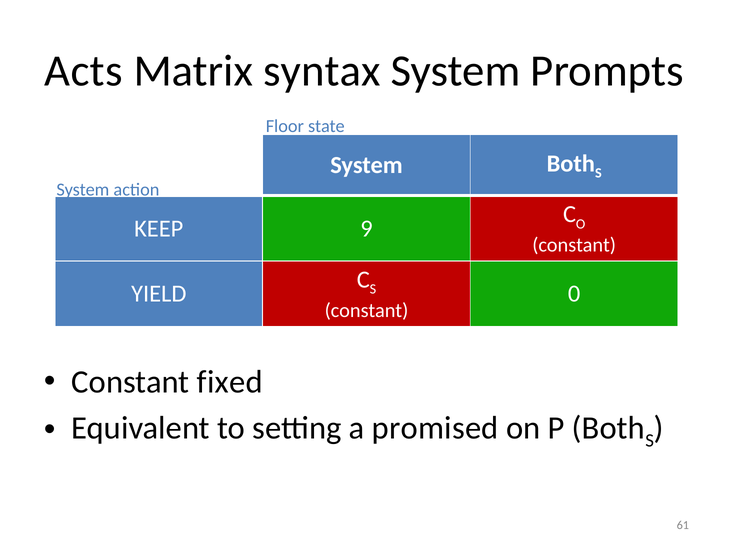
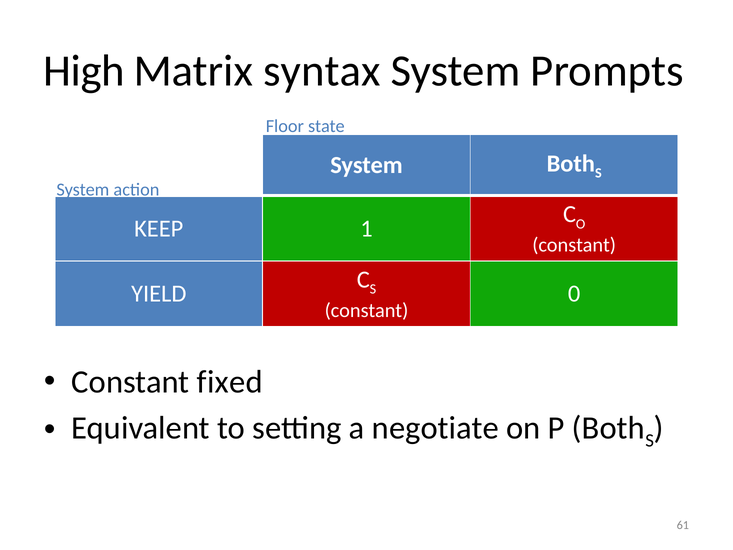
Acts: Acts -> High
9: 9 -> 1
promised: promised -> negotiate
